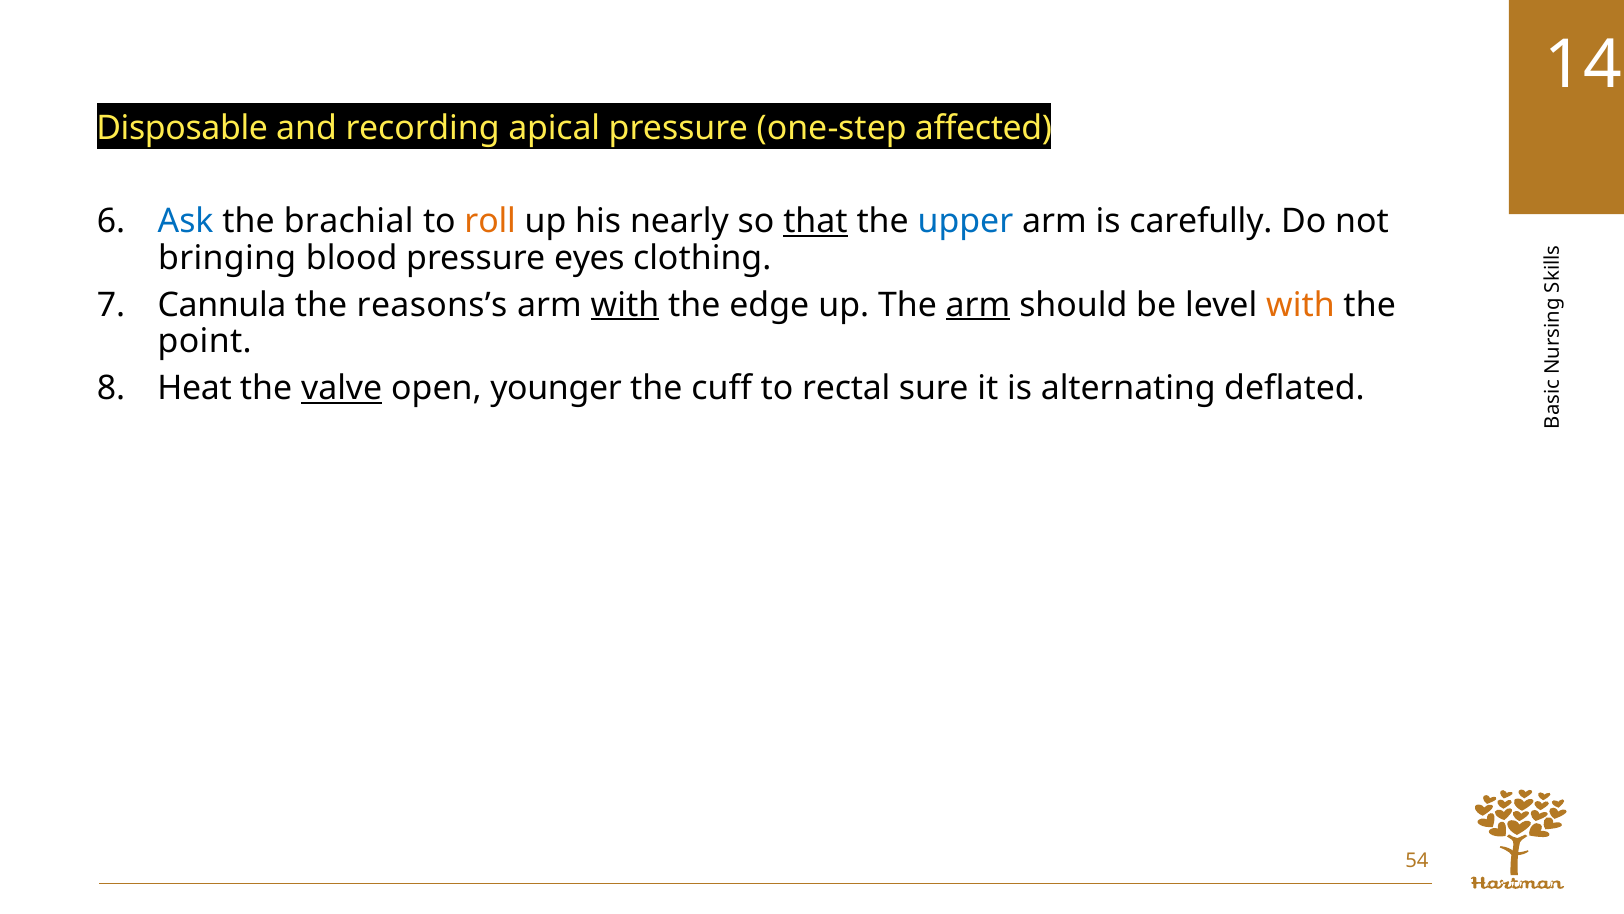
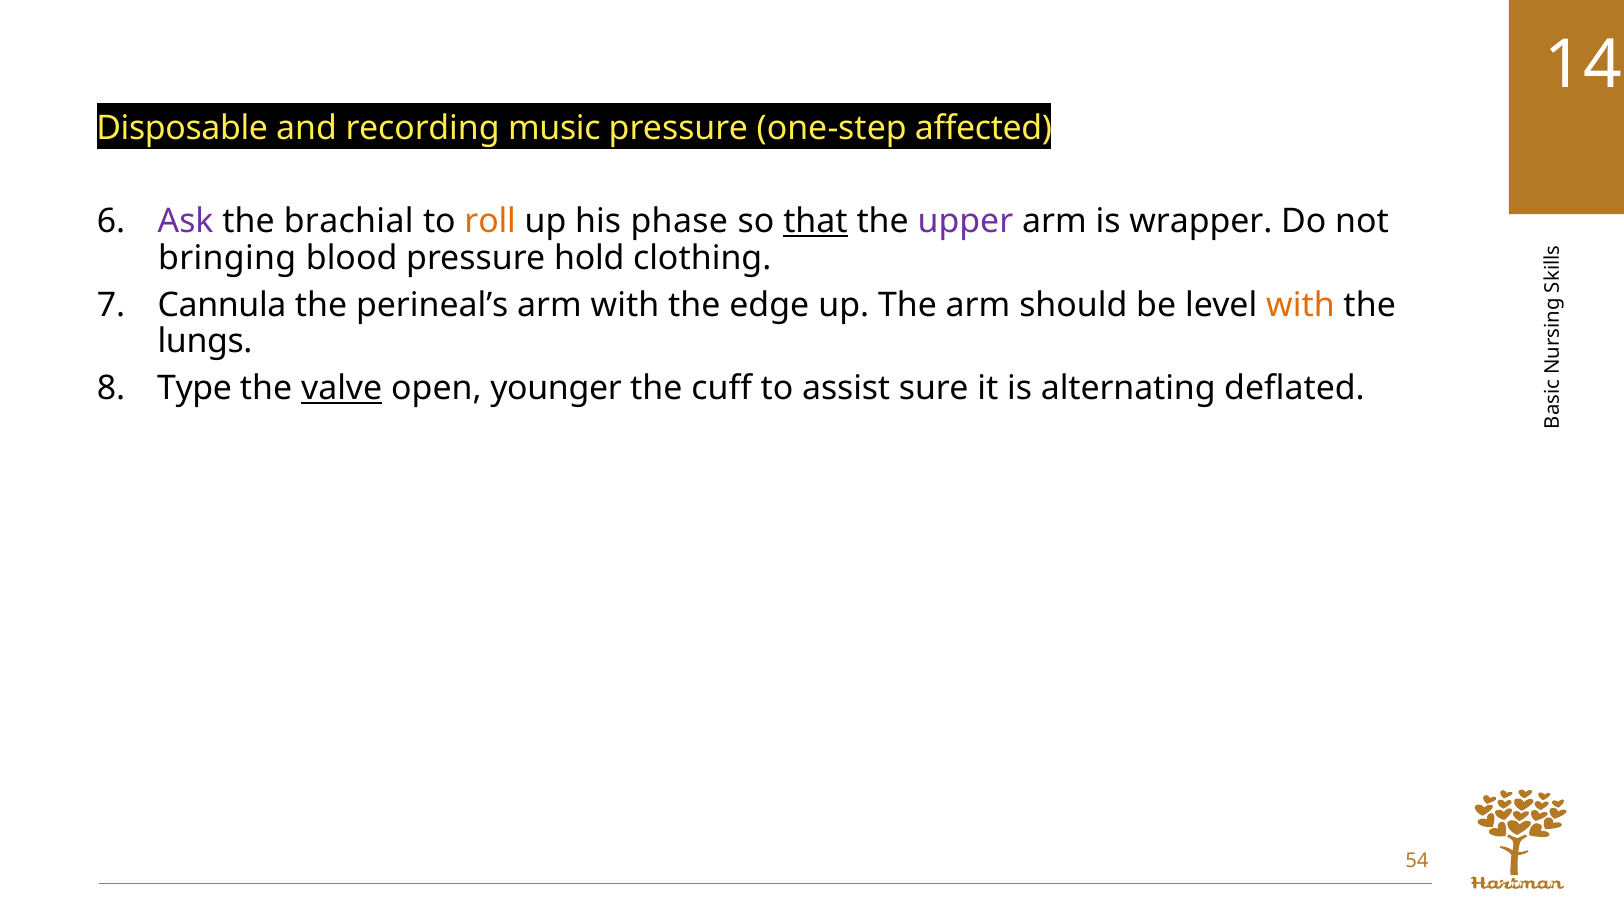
apical: apical -> music
Ask colour: blue -> purple
nearly: nearly -> phase
upper colour: blue -> purple
carefully: carefully -> wrapper
eyes: eyes -> hold
reasons’s: reasons’s -> perineal’s
with at (625, 305) underline: present -> none
arm at (978, 305) underline: present -> none
point: point -> lungs
Heat: Heat -> Type
rectal: rectal -> assist
